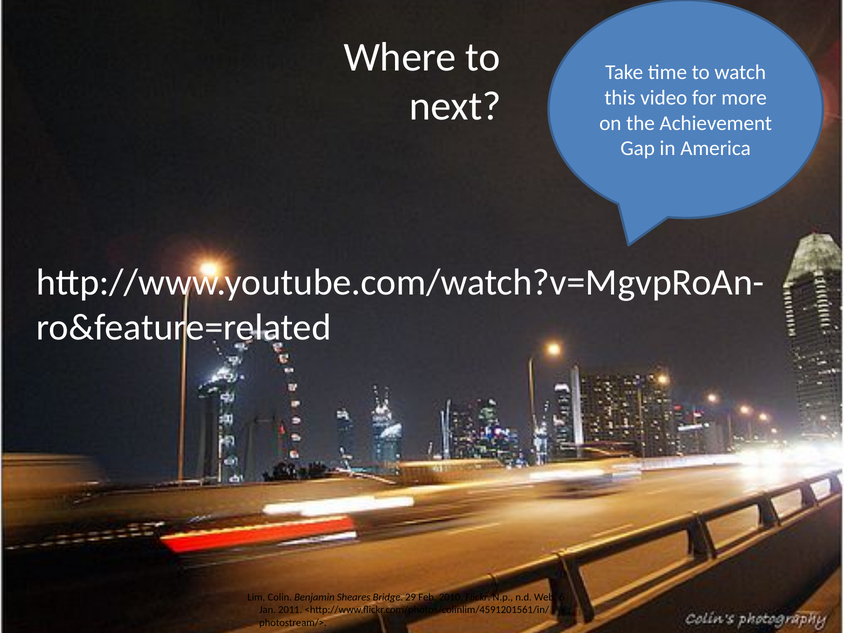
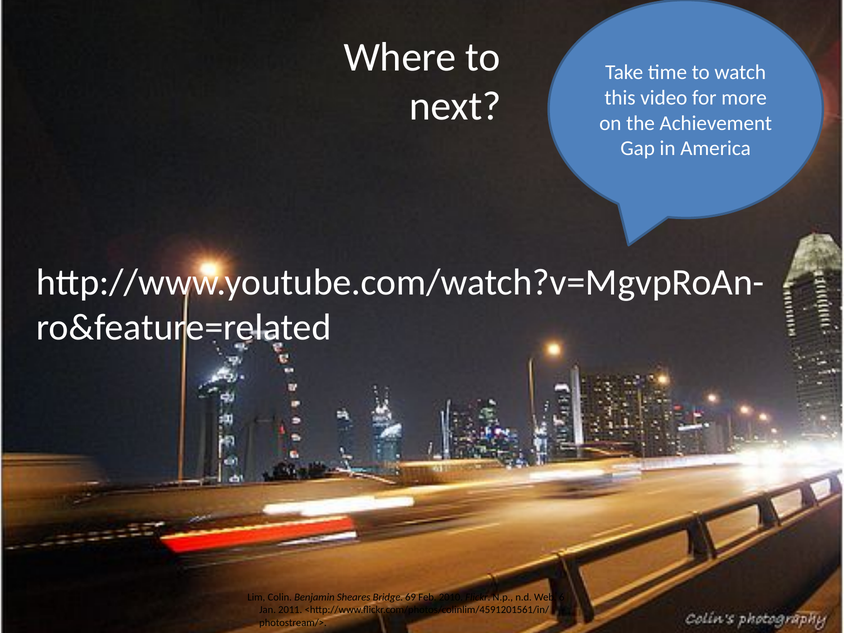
29: 29 -> 69
